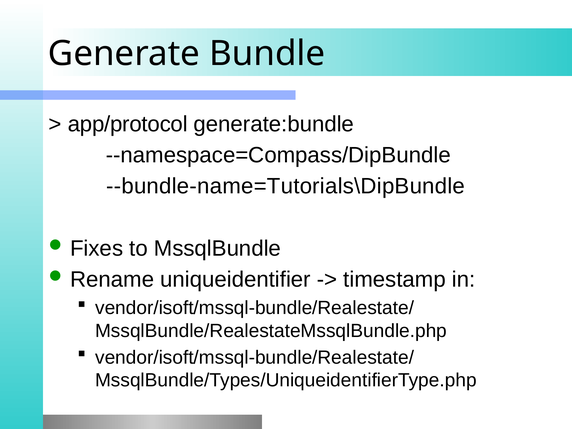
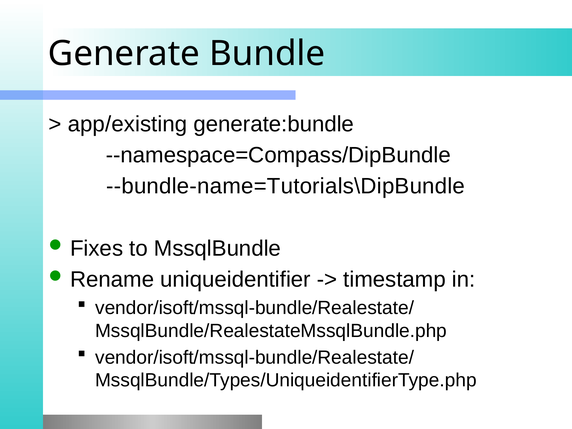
app/protocol: app/protocol -> app/existing
